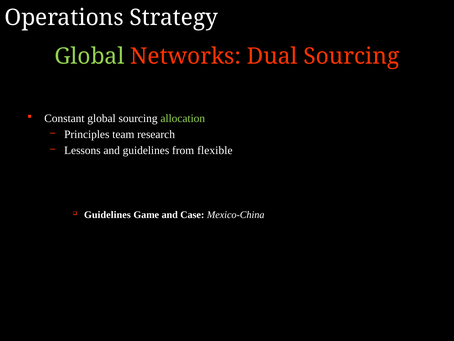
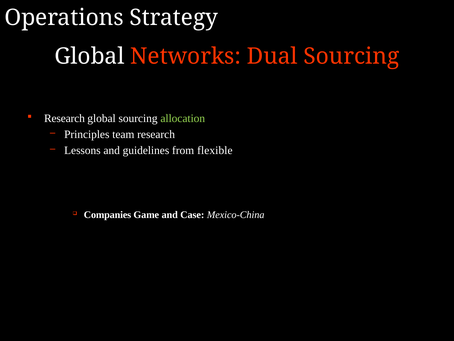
Global at (89, 56) colour: light green -> white
Constant at (64, 118): Constant -> Research
Guidelines at (107, 214): Guidelines -> Companies
